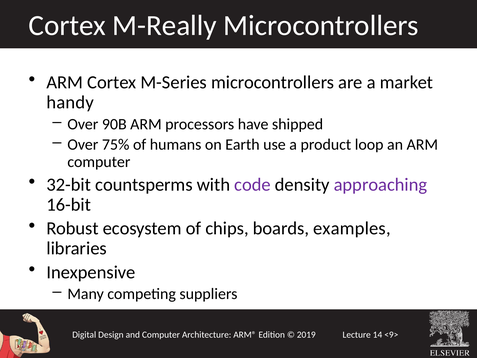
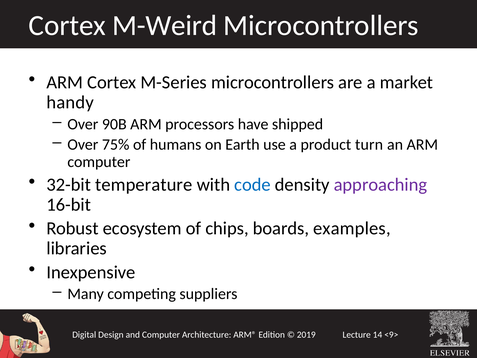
M-Really: M-Really -> M-Weird
loop: loop -> turn
countsperms: countsperms -> temperature
code colour: purple -> blue
